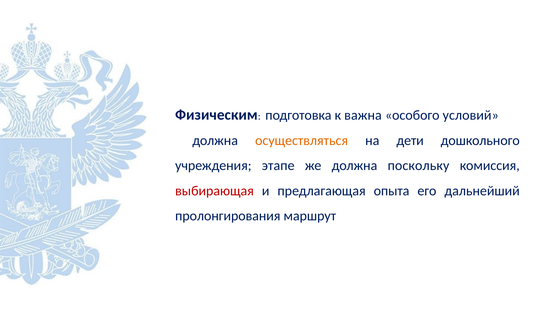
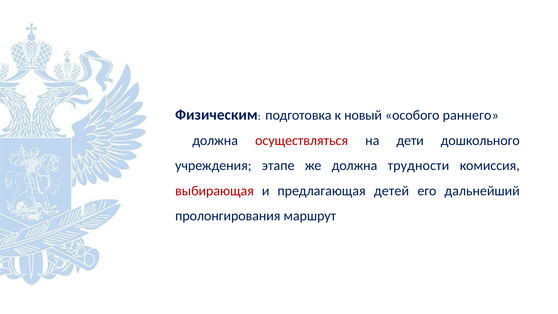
важна: важна -> новый
условий: условий -> раннего
осуществляться colour: orange -> red
поскольку: поскольку -> трудности
опыта: опыта -> детей
